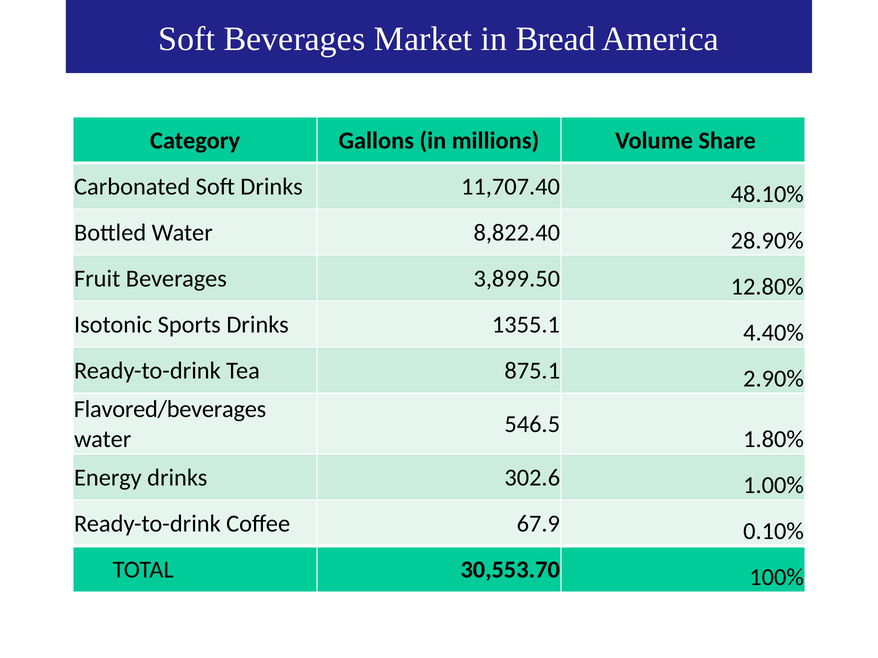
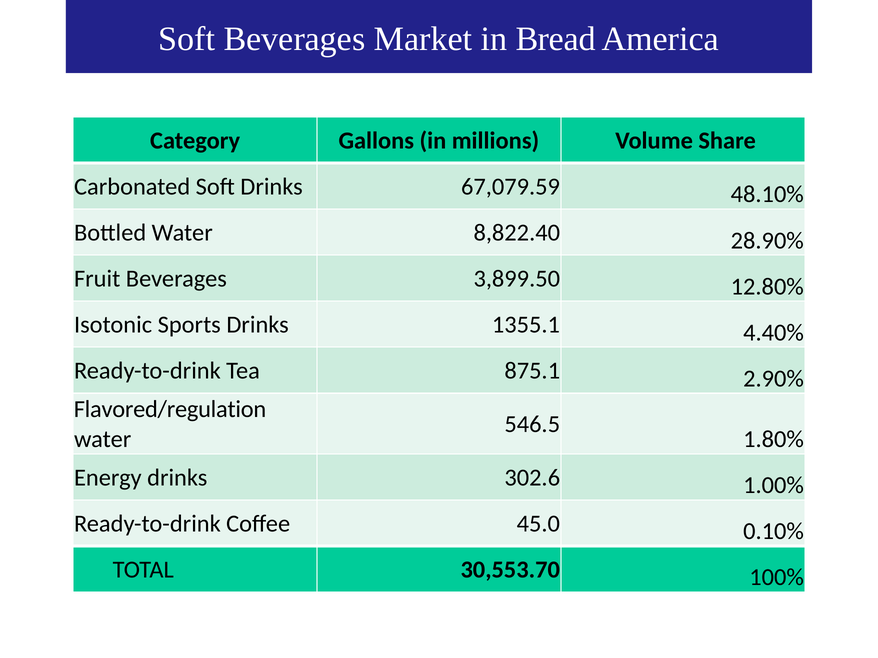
11,707.40: 11,707.40 -> 67,079.59
Flavored/beverages: Flavored/beverages -> Flavored/regulation
67.9: 67.9 -> 45.0
